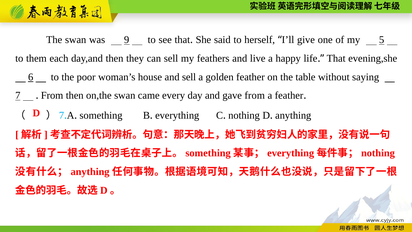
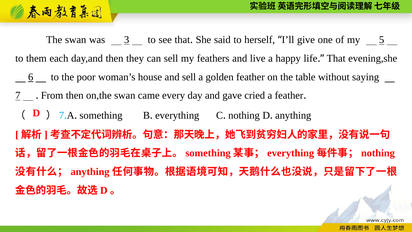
9: 9 -> 3
gave from: from -> cried
